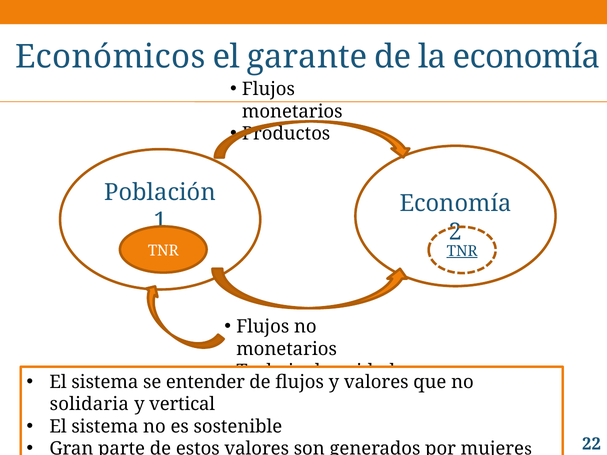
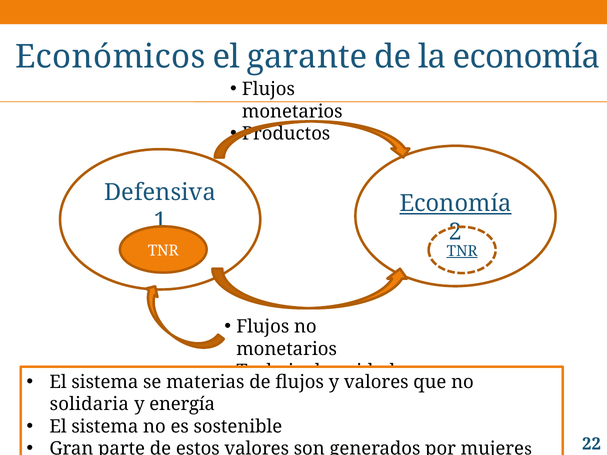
Población: Población -> Defensiva
Economía at (455, 204) underline: none -> present
entender: entender -> materias
vertical: vertical -> energía
